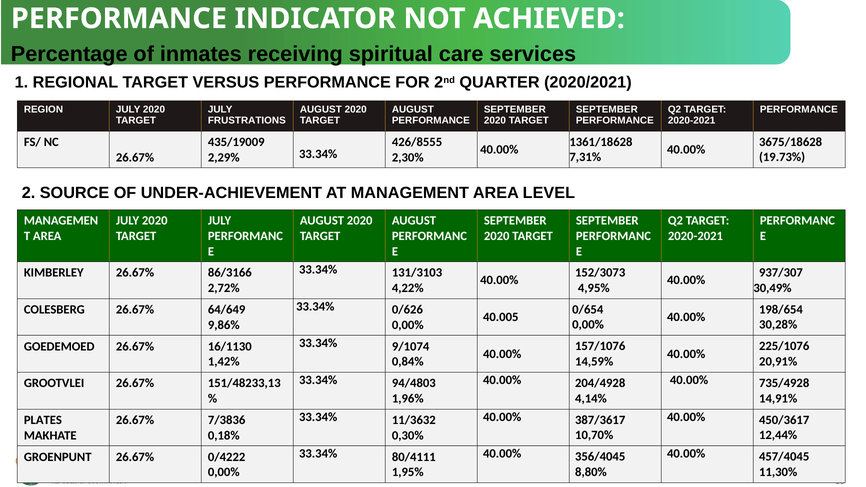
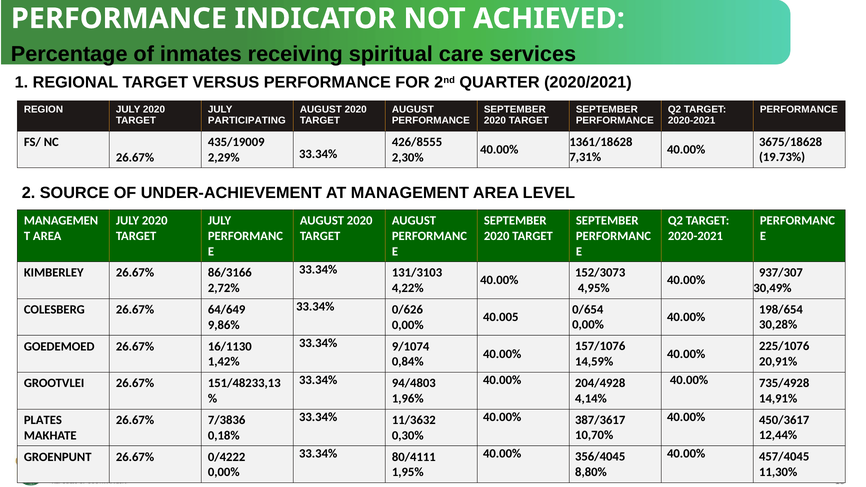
FRUSTRATIONS: FRUSTRATIONS -> PARTICIPATING
